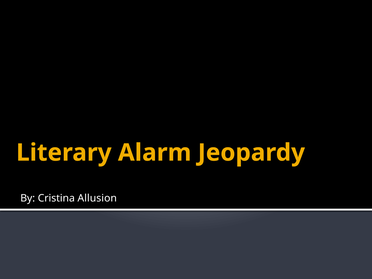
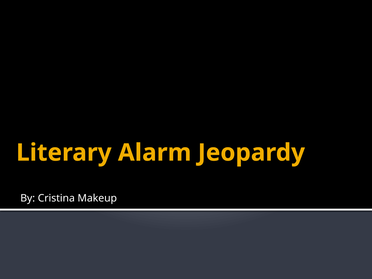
Allusion: Allusion -> Makeup
